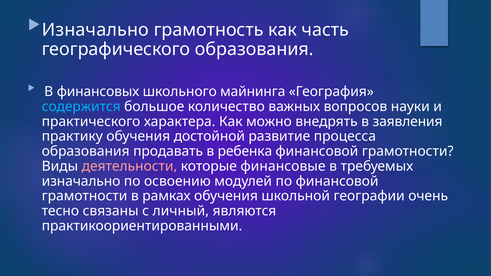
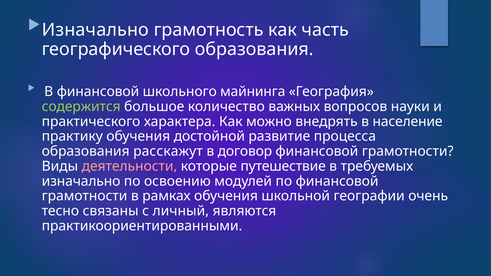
В финансовых: финансовых -> финансовой
содержится colour: light blue -> light green
заявления: заявления -> население
продавать: продавать -> расскажут
ребенка: ребенка -> договор
финансовые: финансовые -> путешествие
